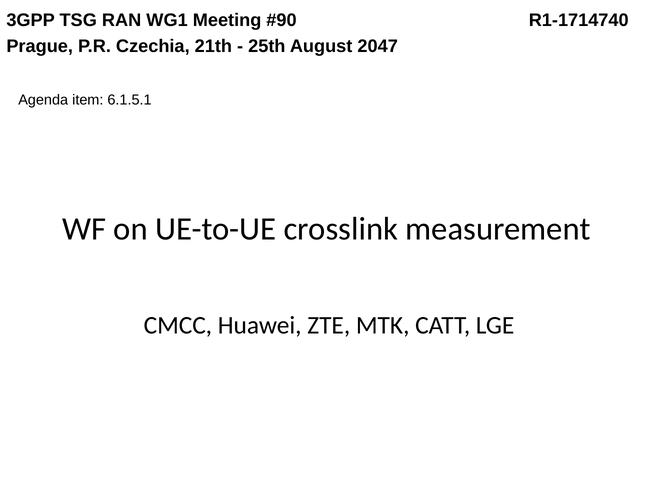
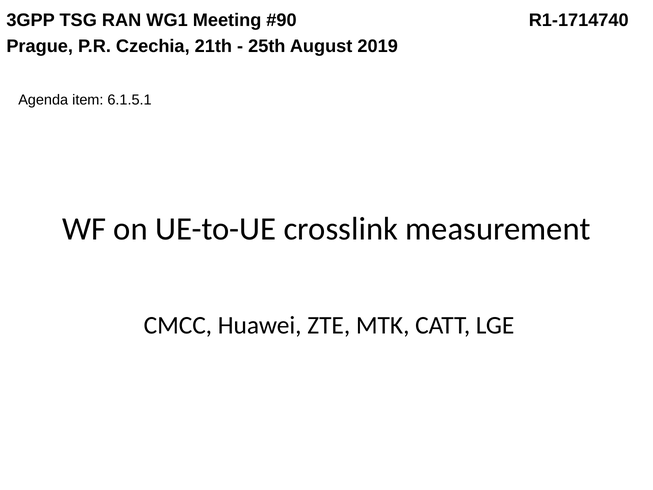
2047: 2047 -> 2019
